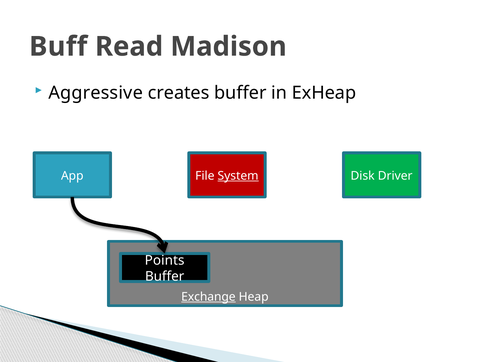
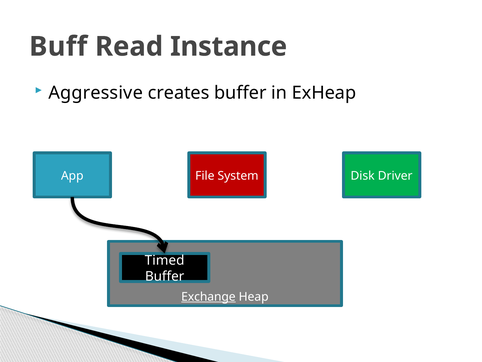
Madison: Madison -> Instance
System underline: present -> none
Points: Points -> Timed
